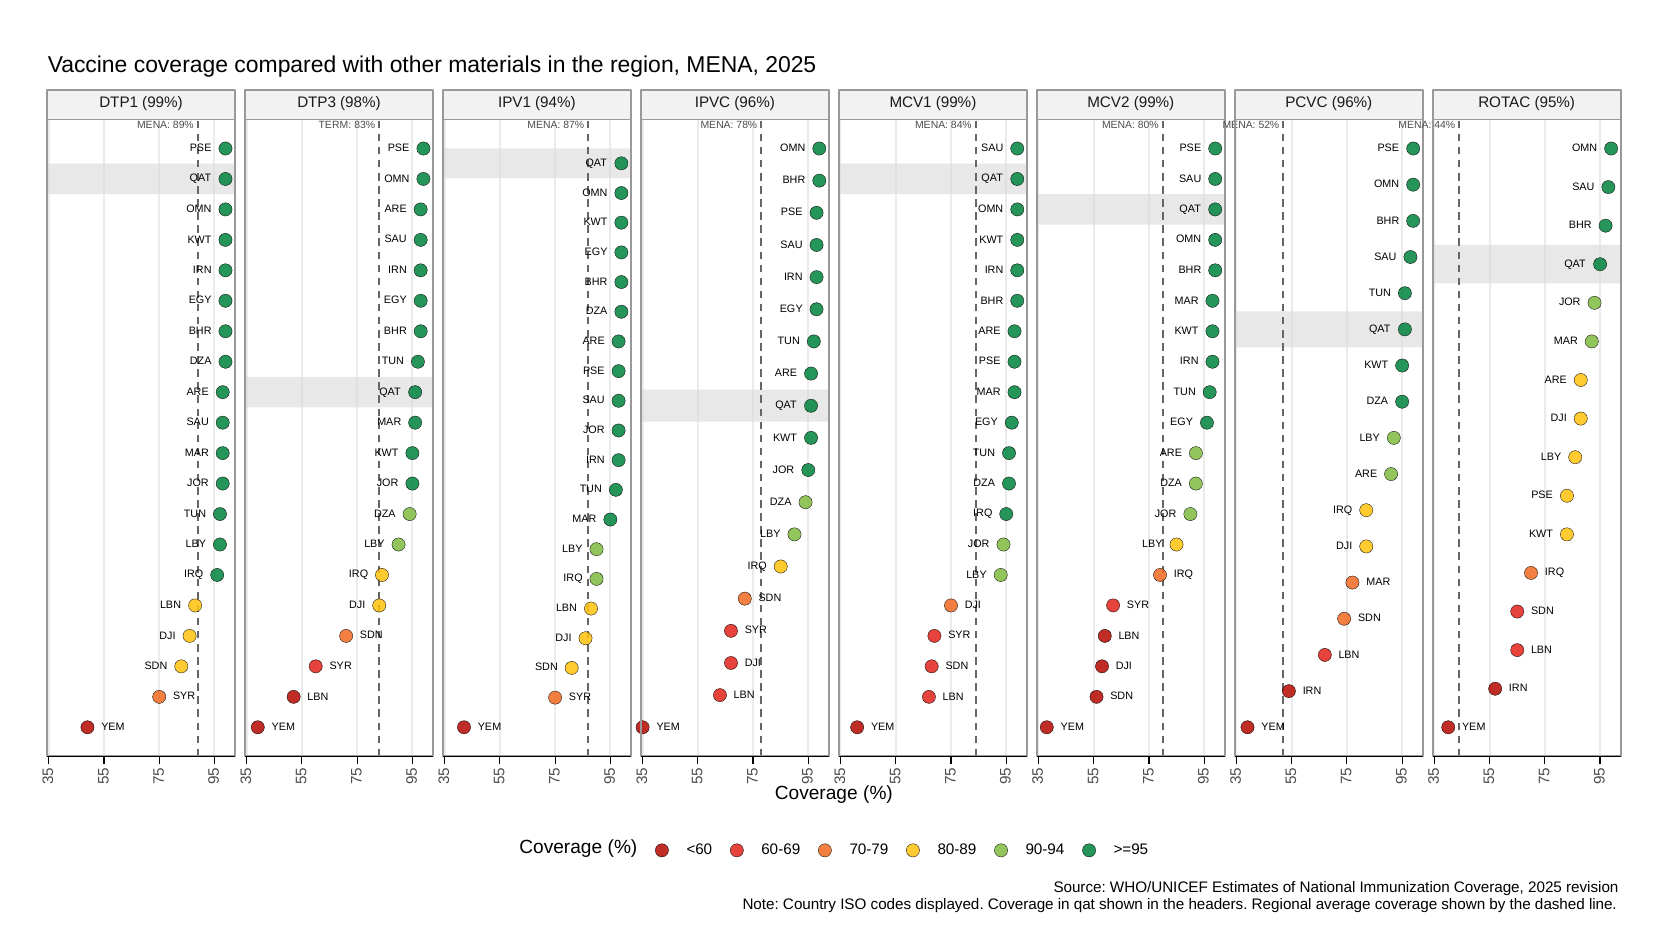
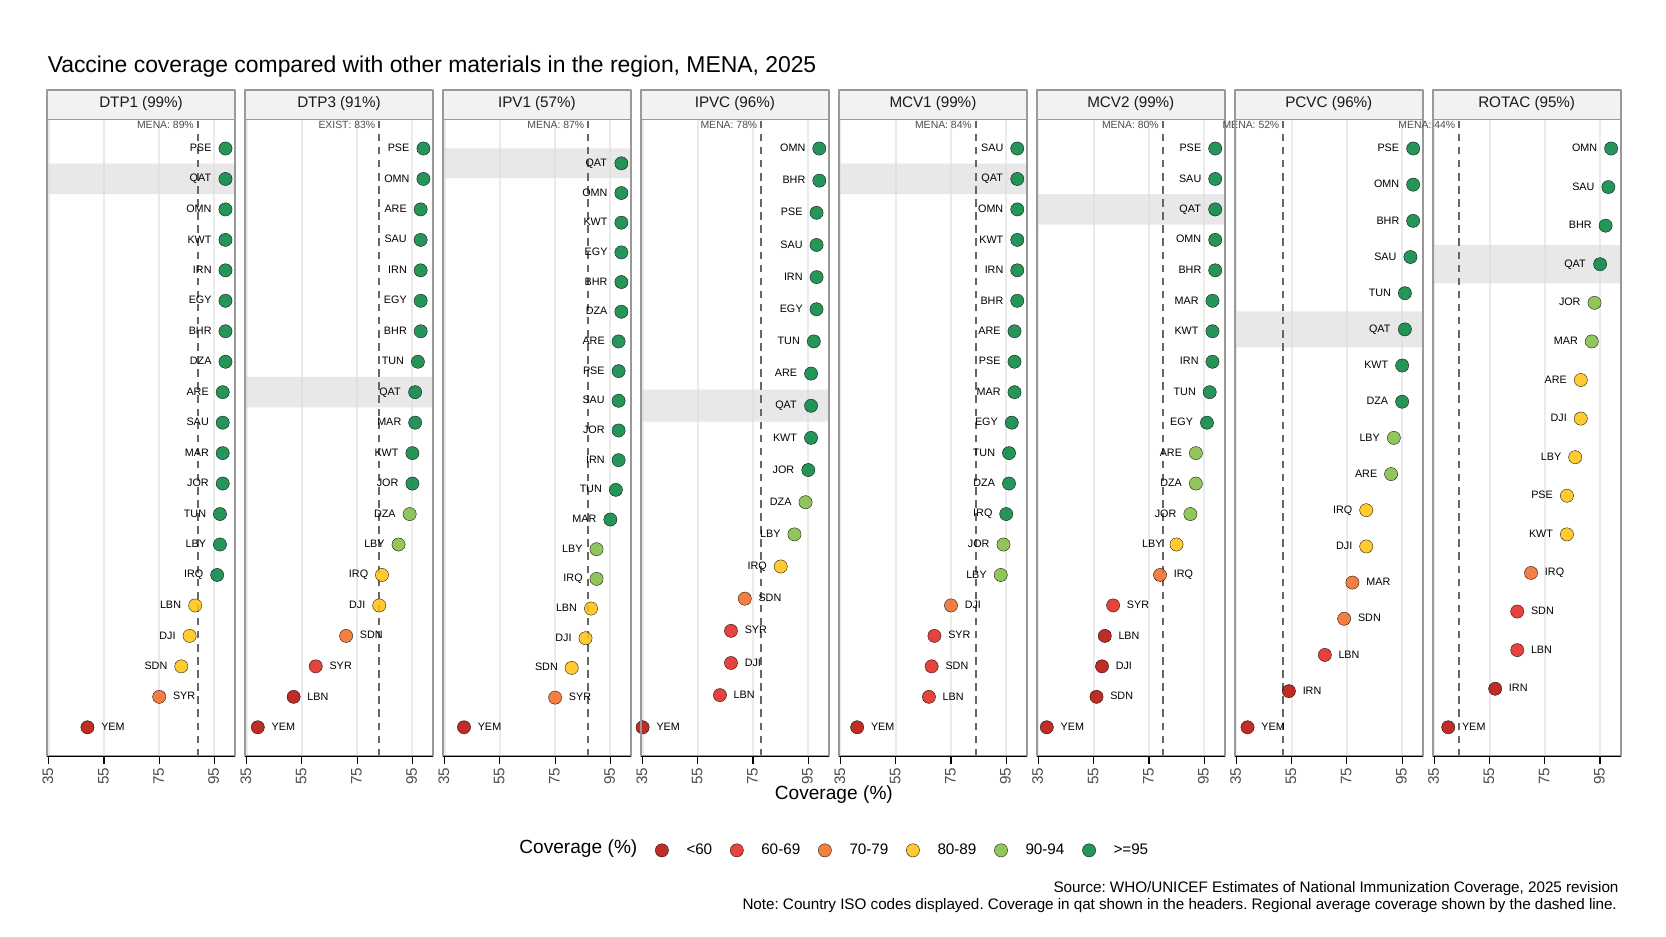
98%: 98% -> 91%
94%: 94% -> 57%
TERM: TERM -> EXIST
